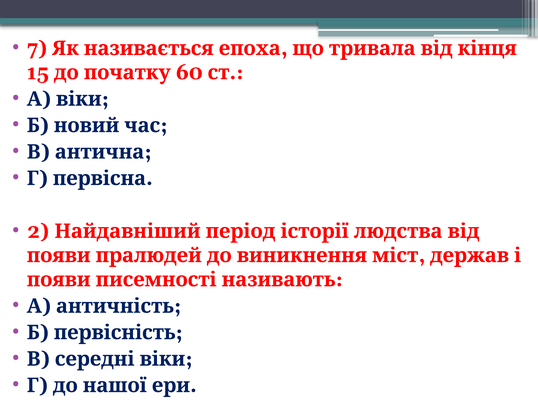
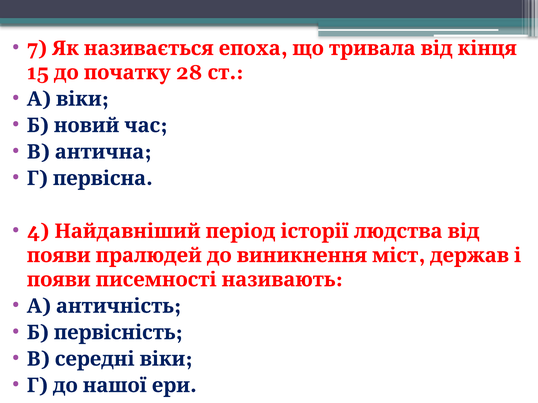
60: 60 -> 28
2: 2 -> 4
